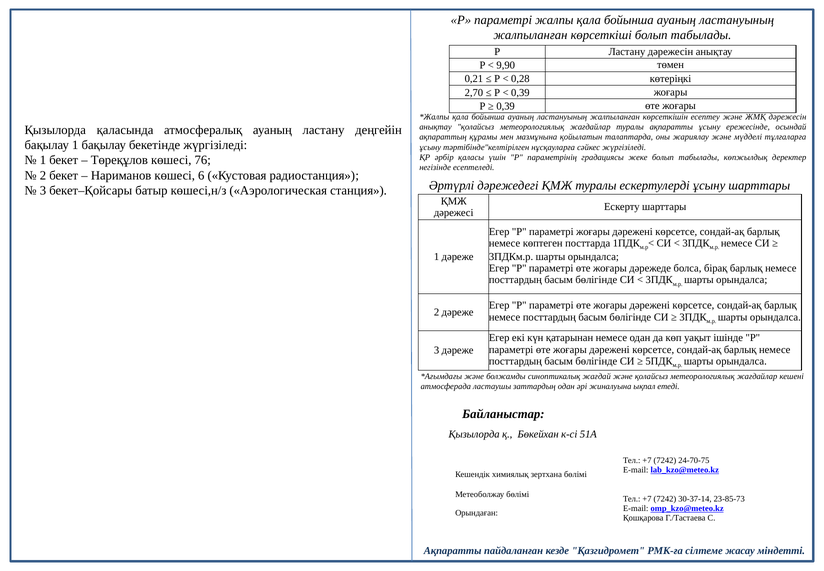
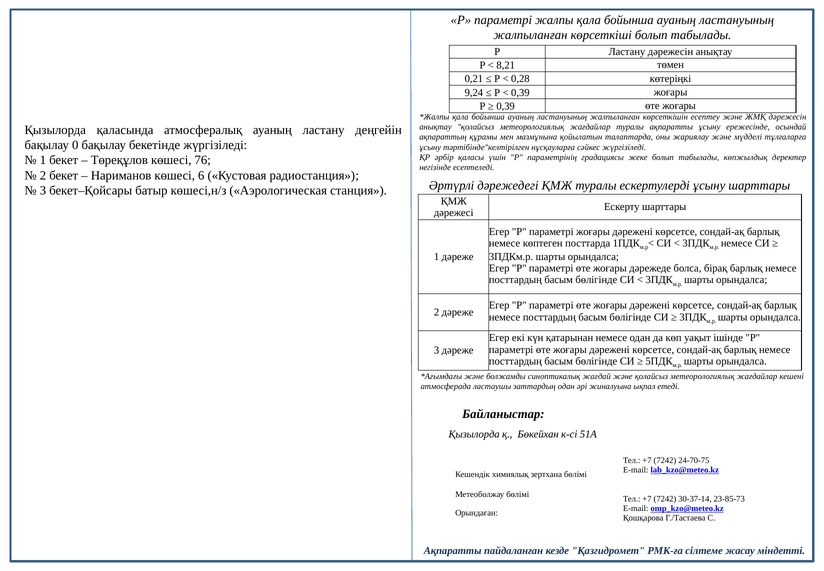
9,90: 9,90 -> 8,21
2,70: 2,70 -> 9,24
бақылау 1: 1 -> 0
